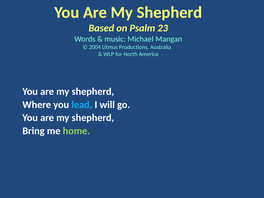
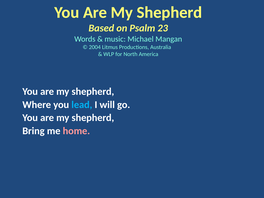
home colour: light green -> pink
